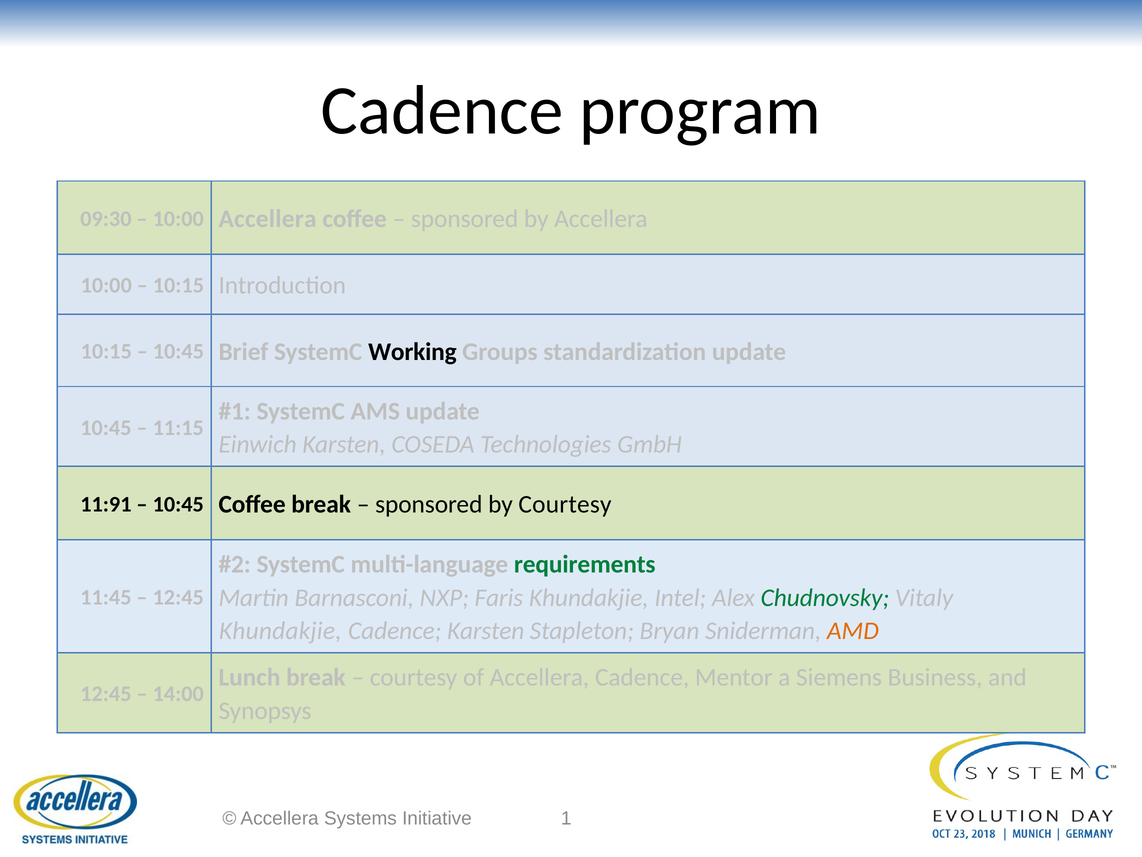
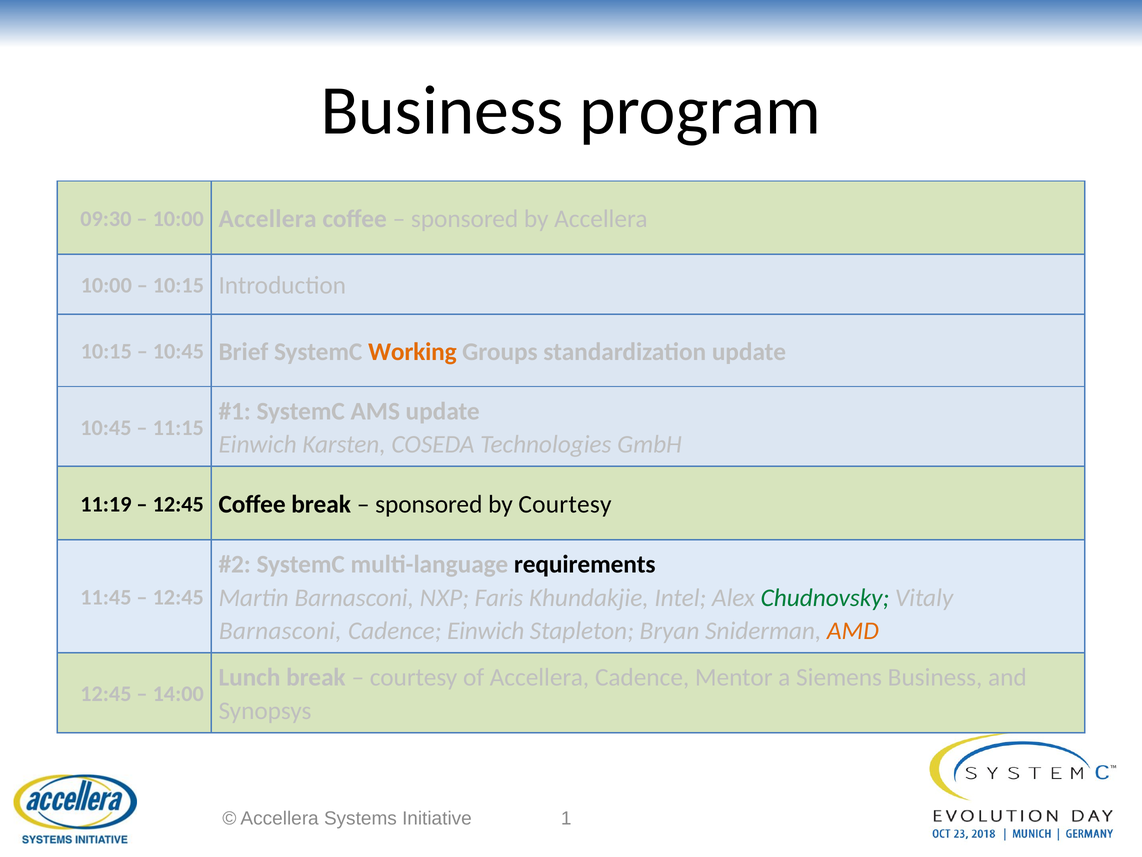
Cadence at (442, 111): Cadence -> Business
Working colour: black -> orange
11:91: 11:91 -> 11:19
10:45 at (178, 504): 10:45 -> 12:45
requirements colour: green -> black
Khundakjie at (280, 630): Khundakjie -> Barnasconi
Cadence Karsten: Karsten -> Einwich
